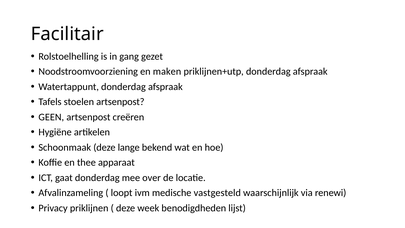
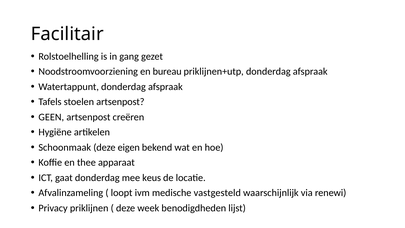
maken: maken -> bureau
lange: lange -> eigen
over: over -> keus
